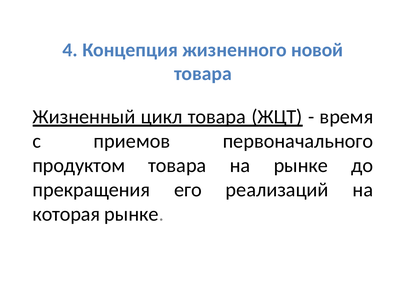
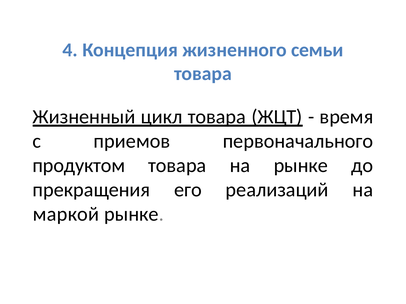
новой: новой -> семьи
которая: которая -> маркой
